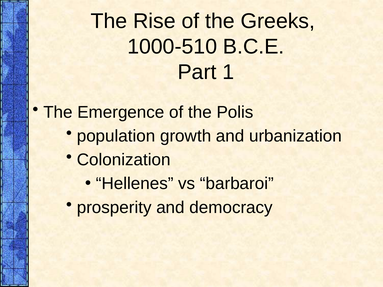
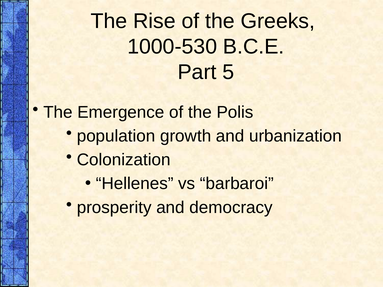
1000-510: 1000-510 -> 1000-530
1: 1 -> 5
